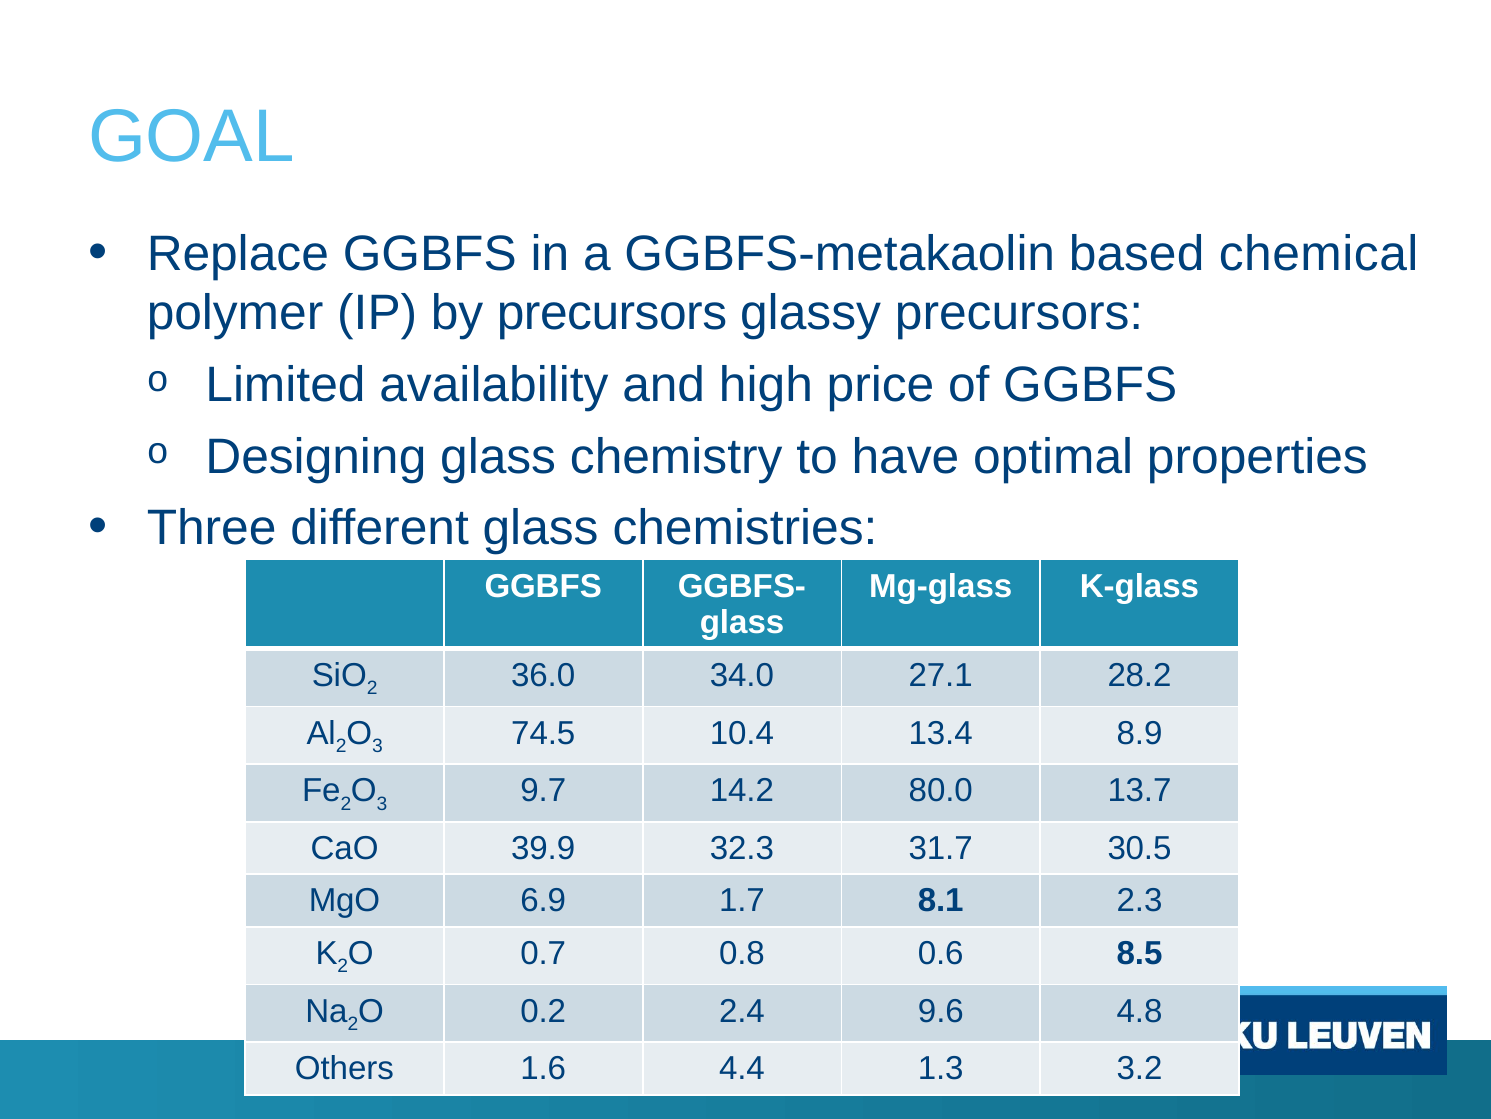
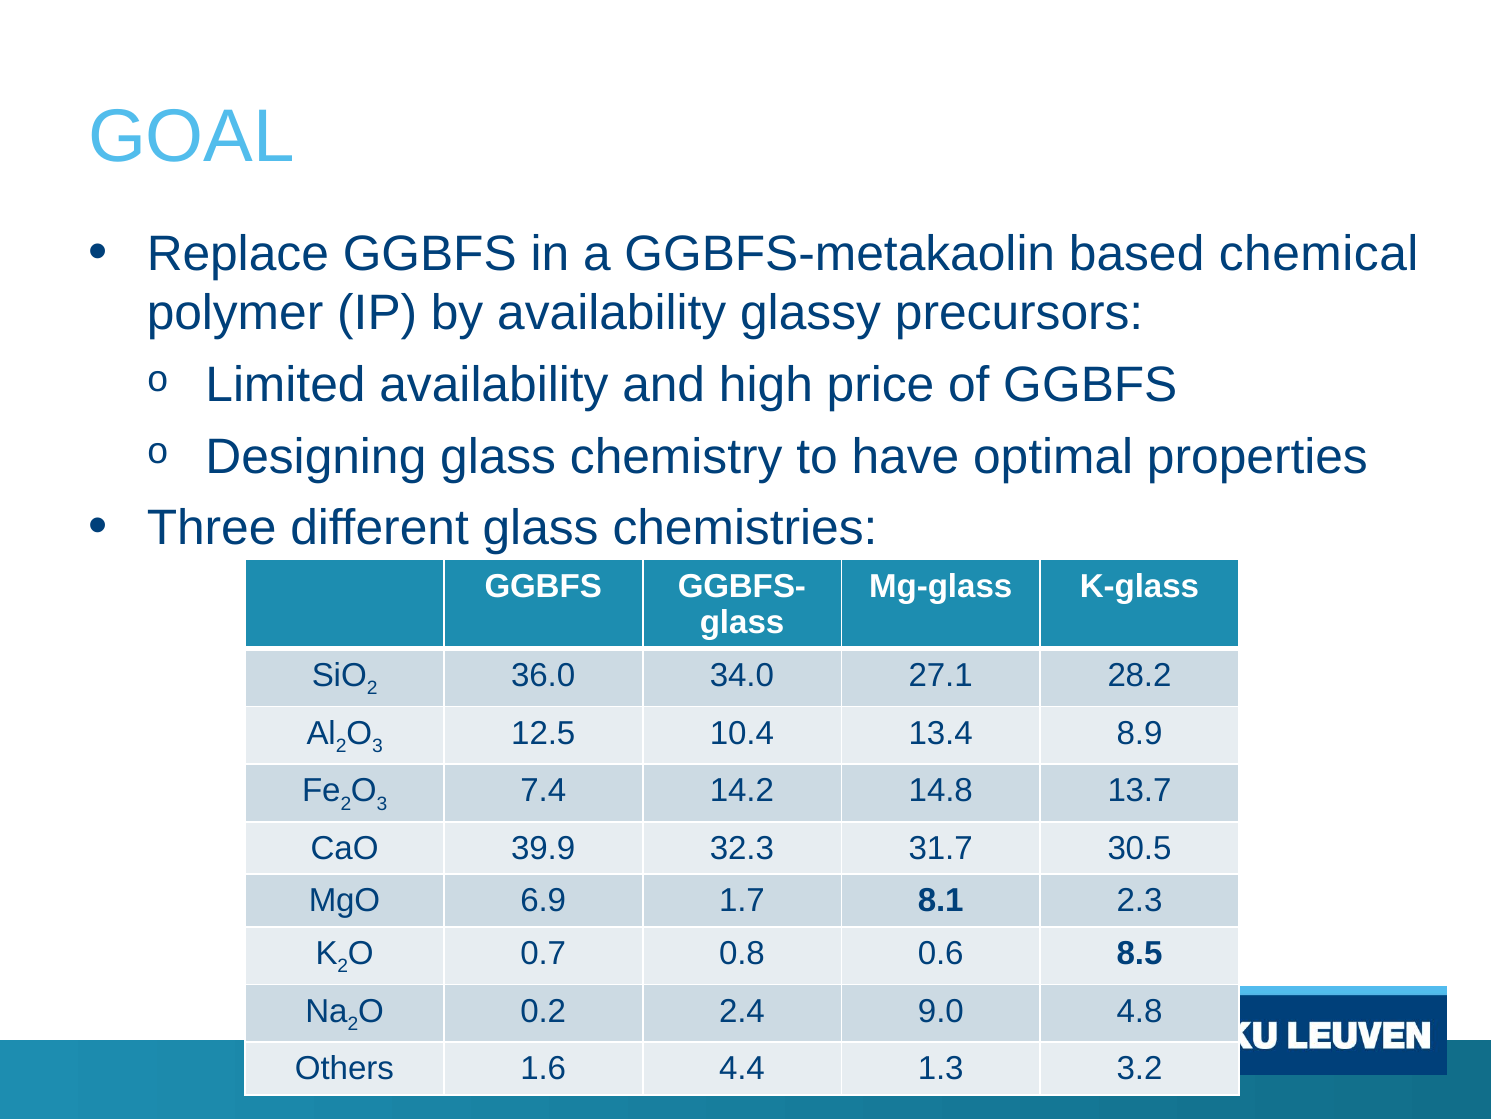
by precursors: precursors -> availability
74.5: 74.5 -> 12.5
9.7: 9.7 -> 7.4
80.0: 80.0 -> 14.8
9.6: 9.6 -> 9.0
